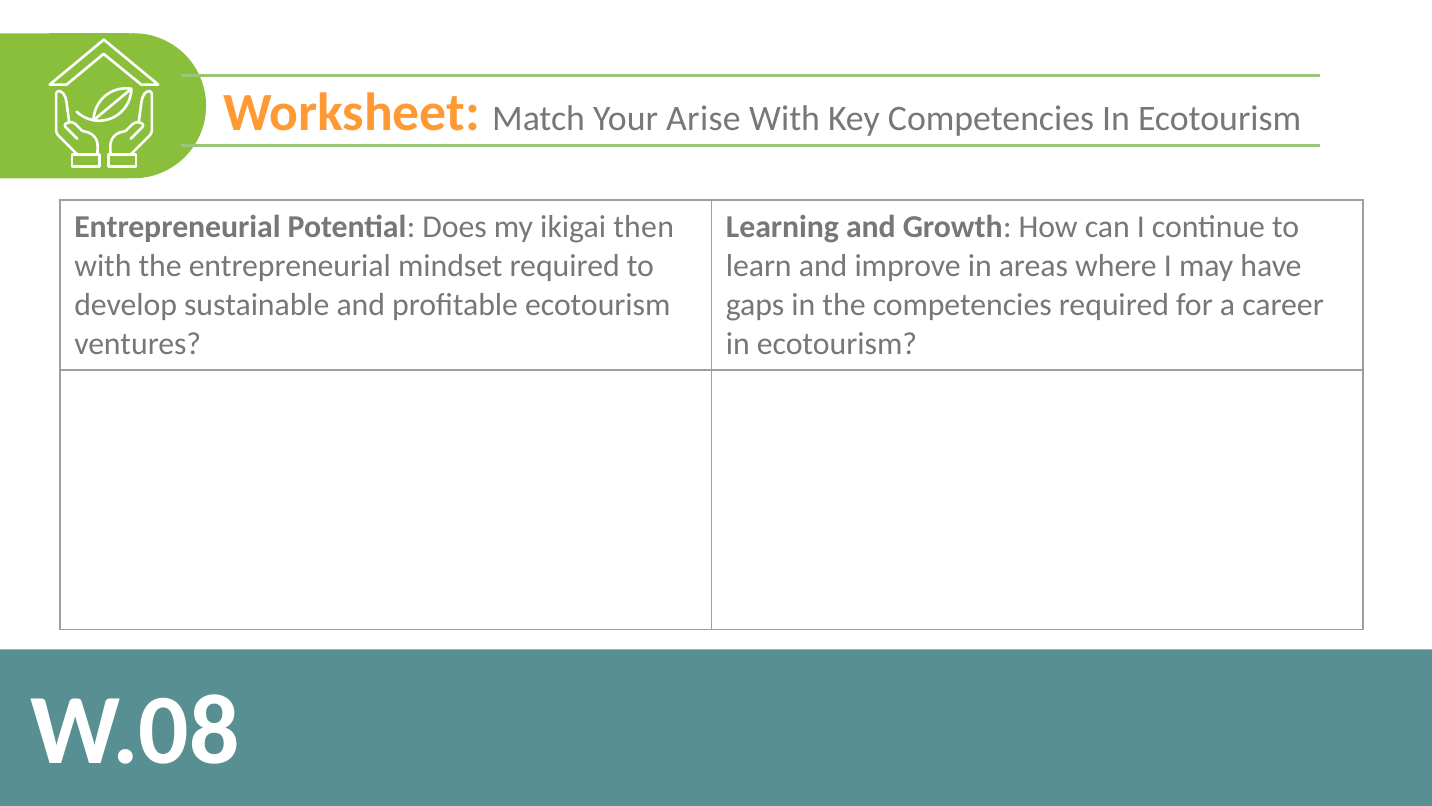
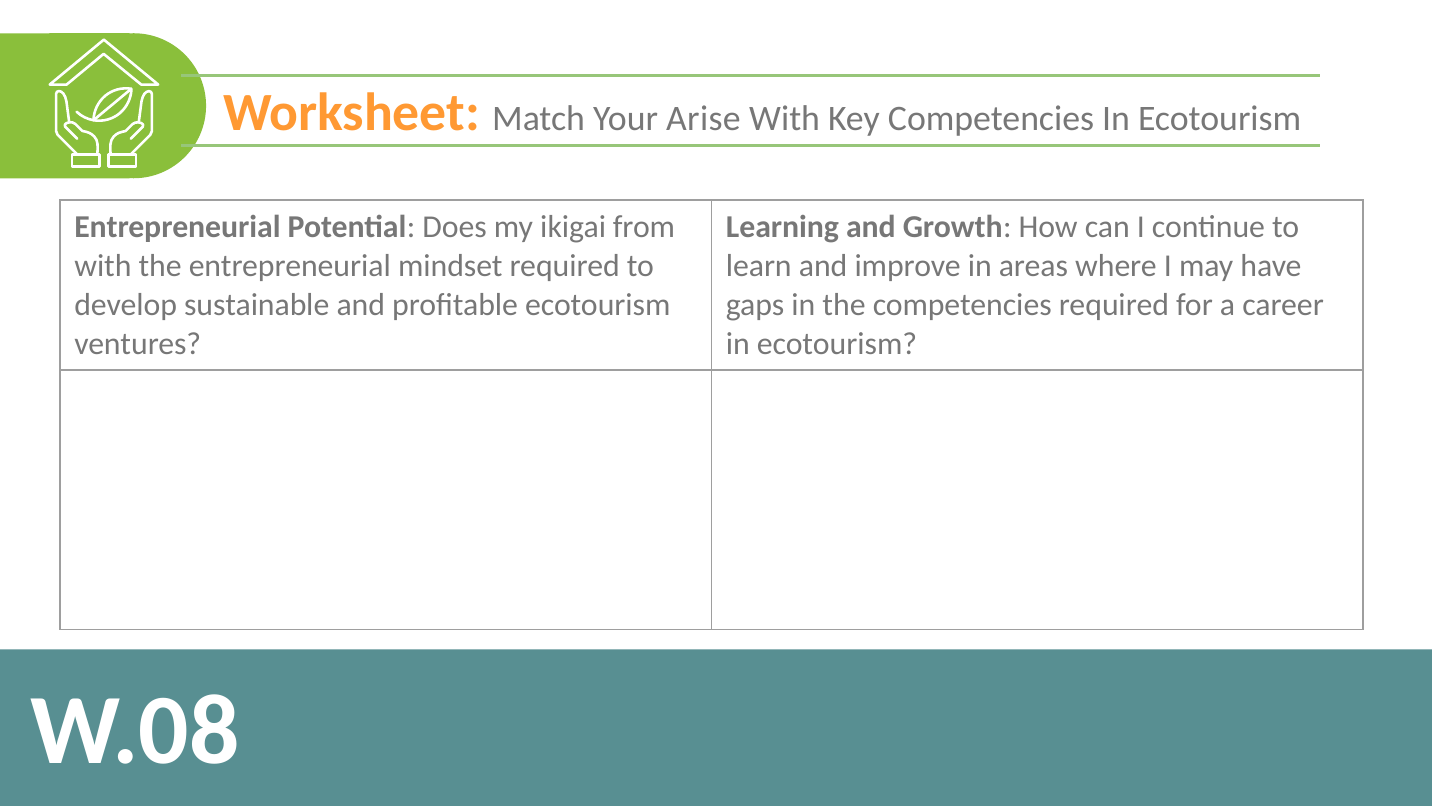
then: then -> from
